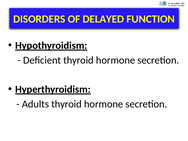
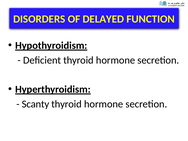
Adults: Adults -> Scanty
